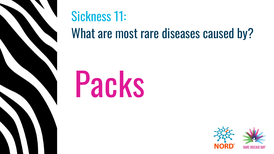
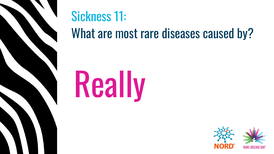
Packs: Packs -> Really
